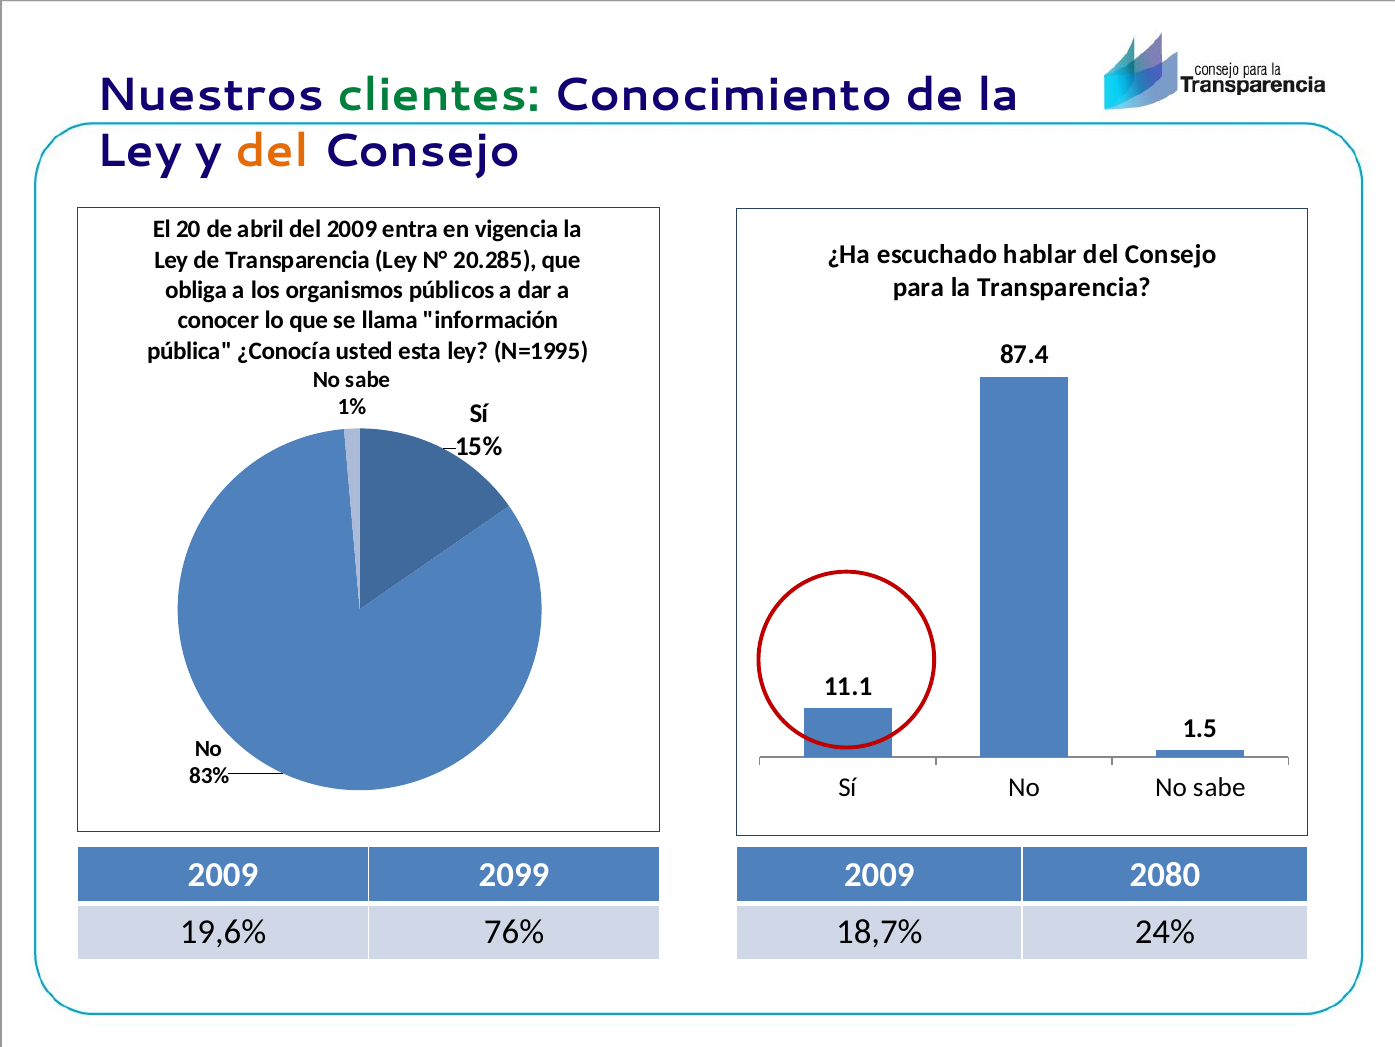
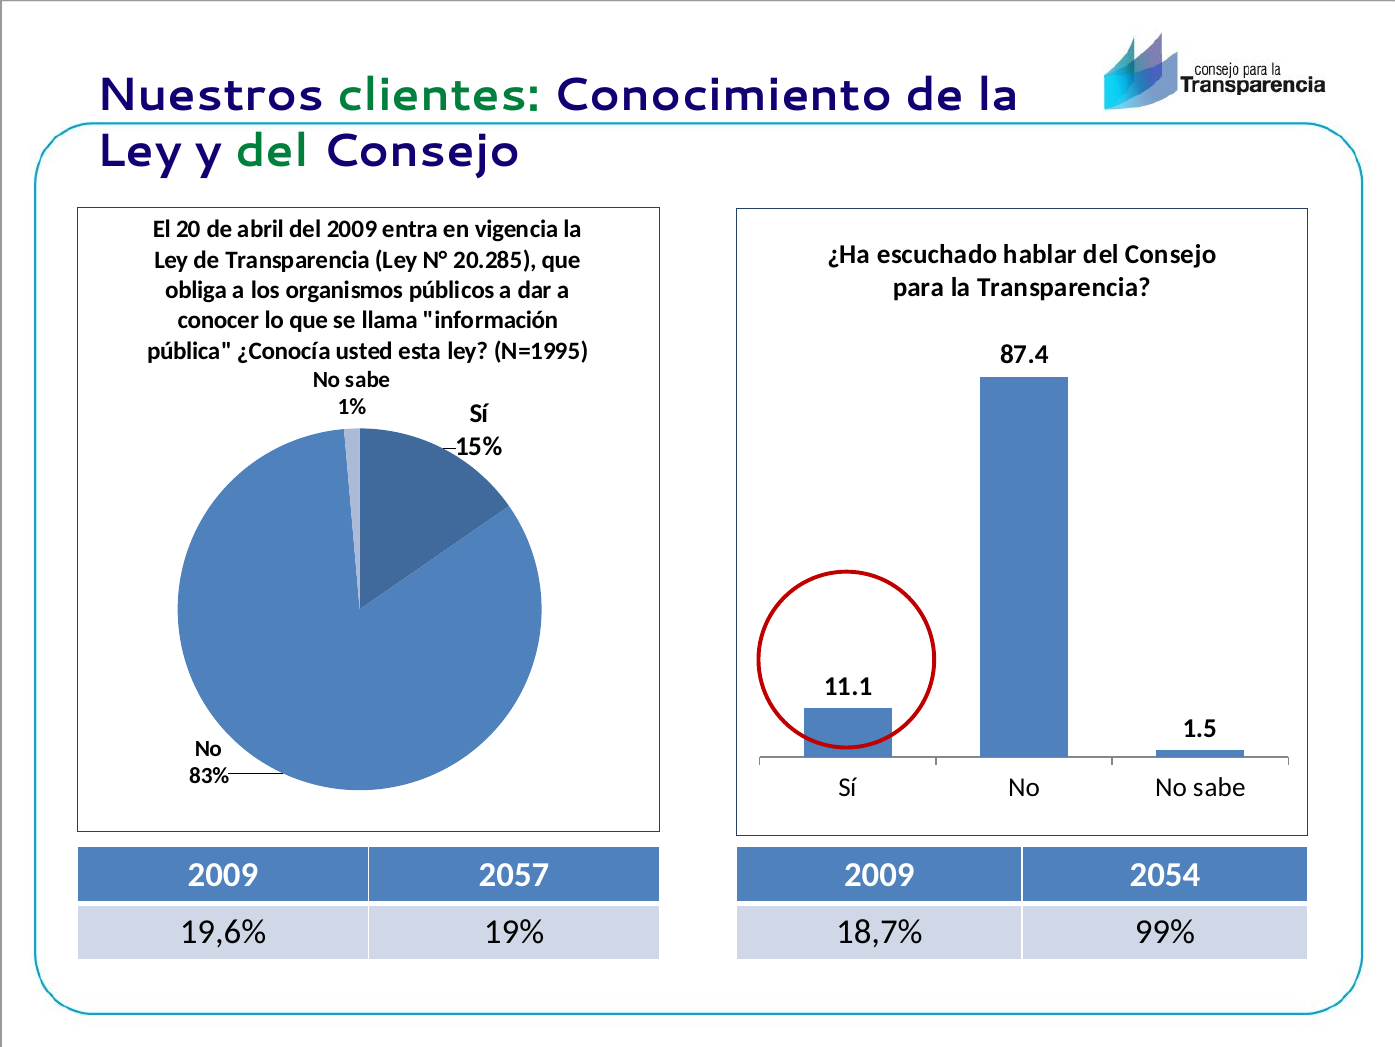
del at (272, 151) colour: orange -> green
2099: 2099 -> 2057
2080: 2080 -> 2054
76%: 76% -> 19%
24%: 24% -> 99%
